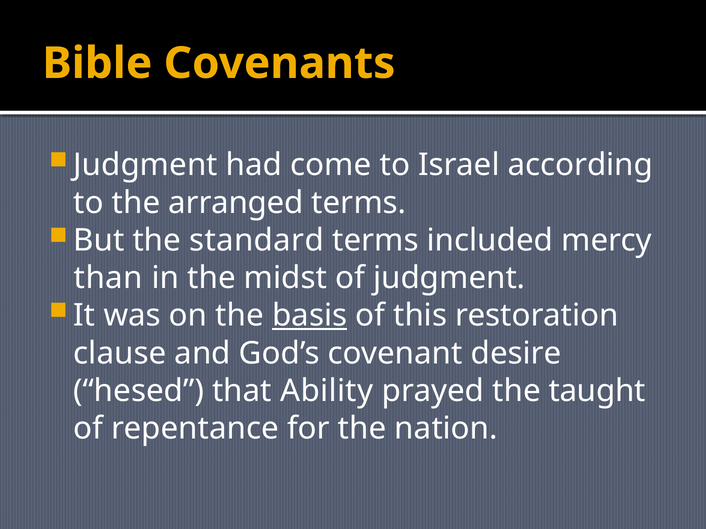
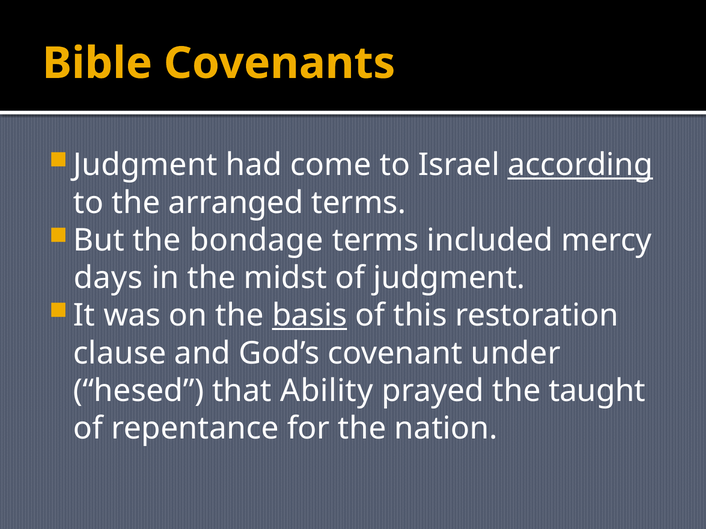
according underline: none -> present
standard: standard -> bondage
than: than -> days
desire: desire -> under
